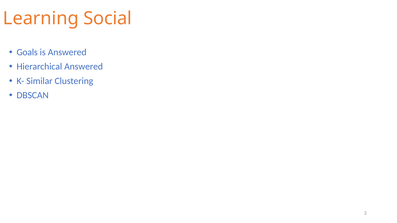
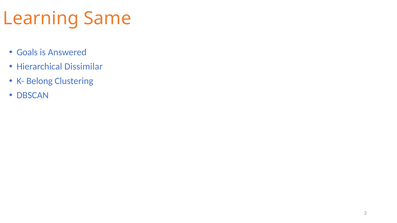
Social: Social -> Same
Hierarchical Answered: Answered -> Dissimilar
Similar: Similar -> Belong
